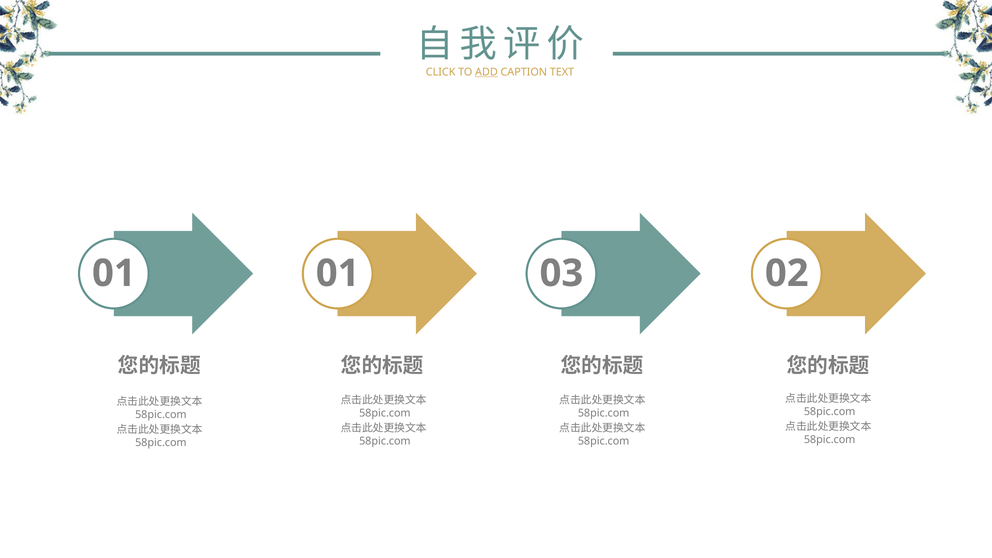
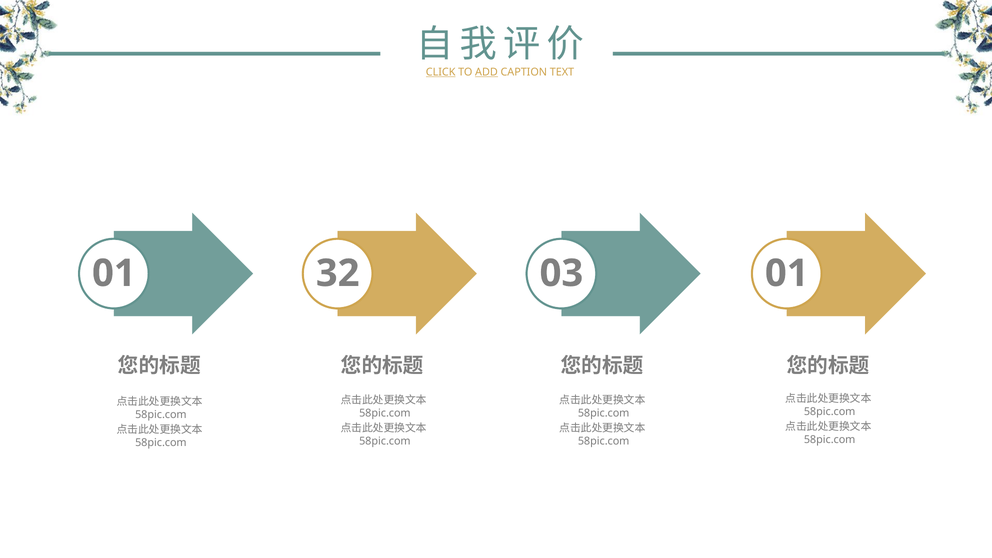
CLICK underline: none -> present
01 01: 01 -> 32
03 02: 02 -> 01
